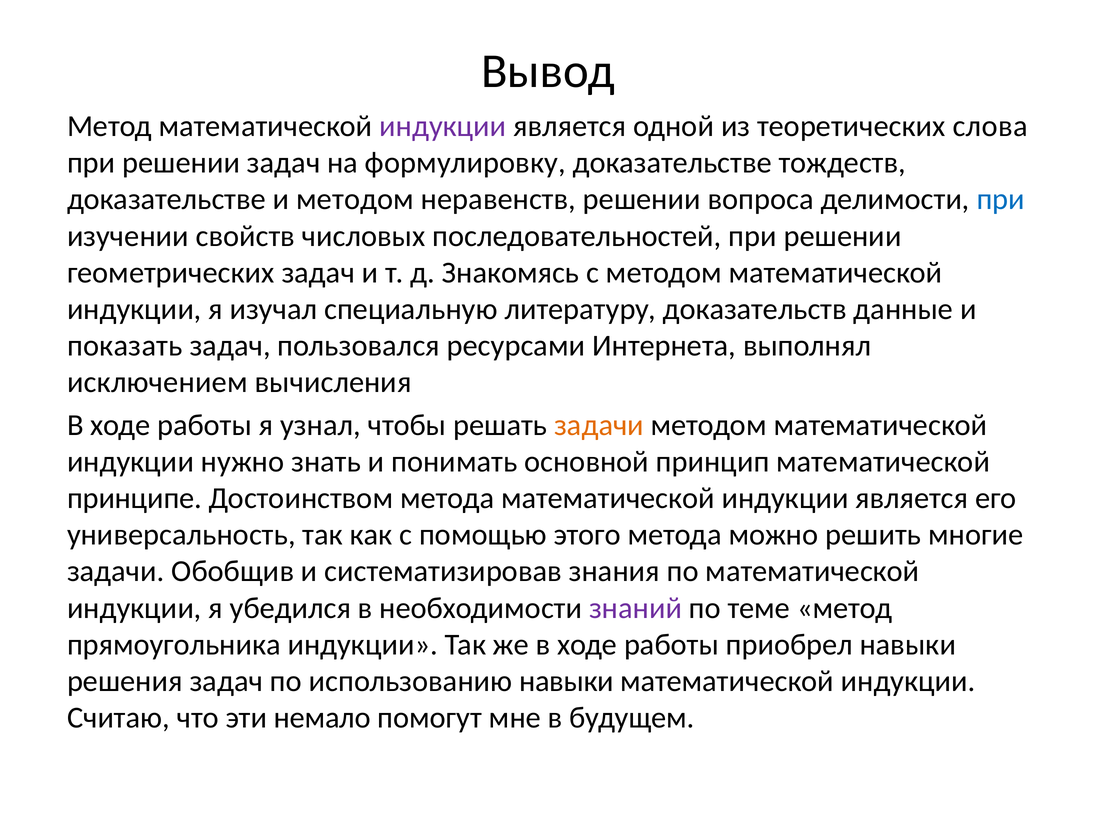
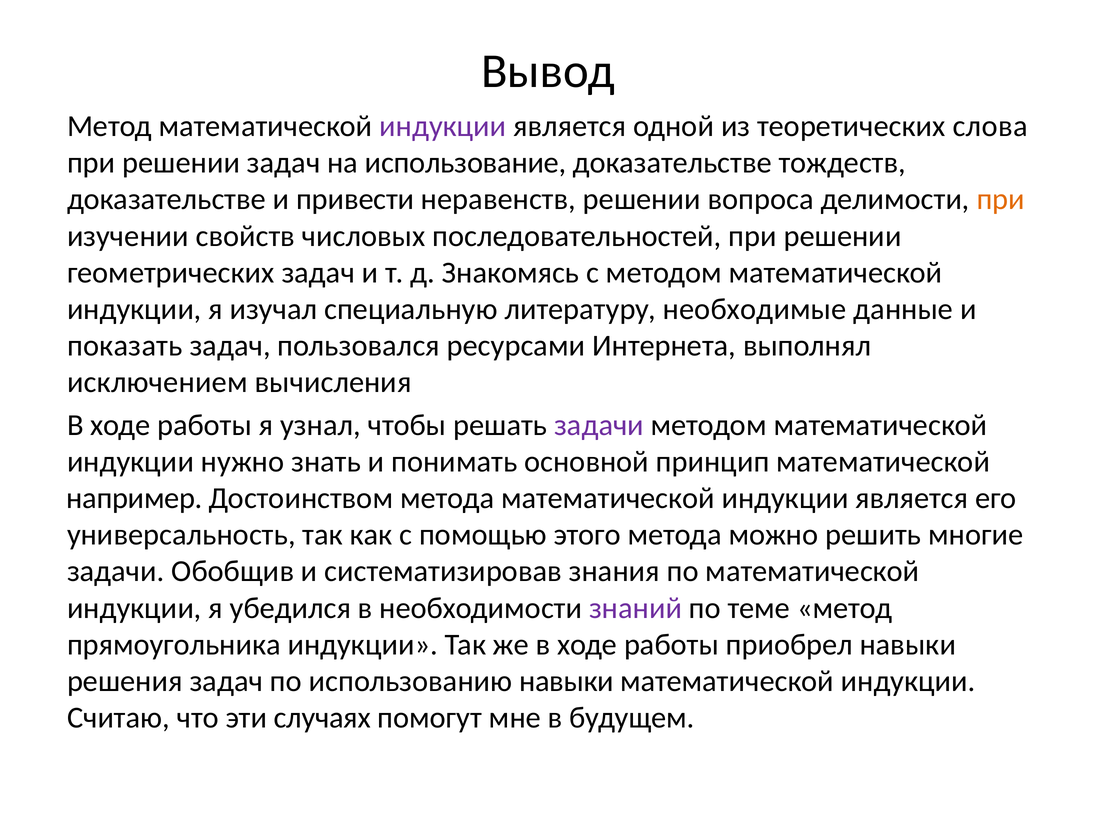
формулировку: формулировку -> использование
и методом: методом -> привести
при at (1001, 199) colour: blue -> orange
доказательств: доказательств -> необходимые
задачи at (599, 425) colour: orange -> purple
принципе: принципе -> например
немало: немало -> случаях
